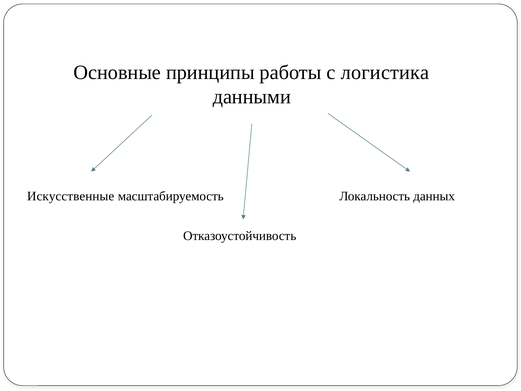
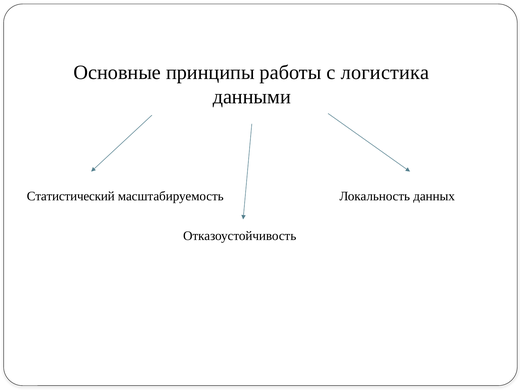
Искусственные: Искусственные -> Статистический
